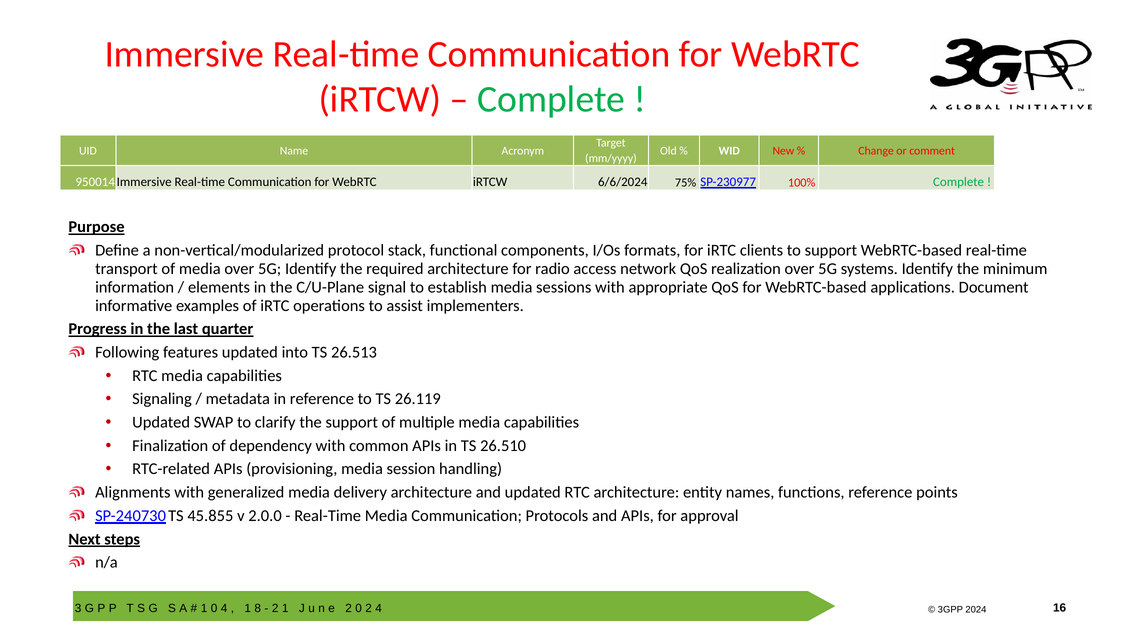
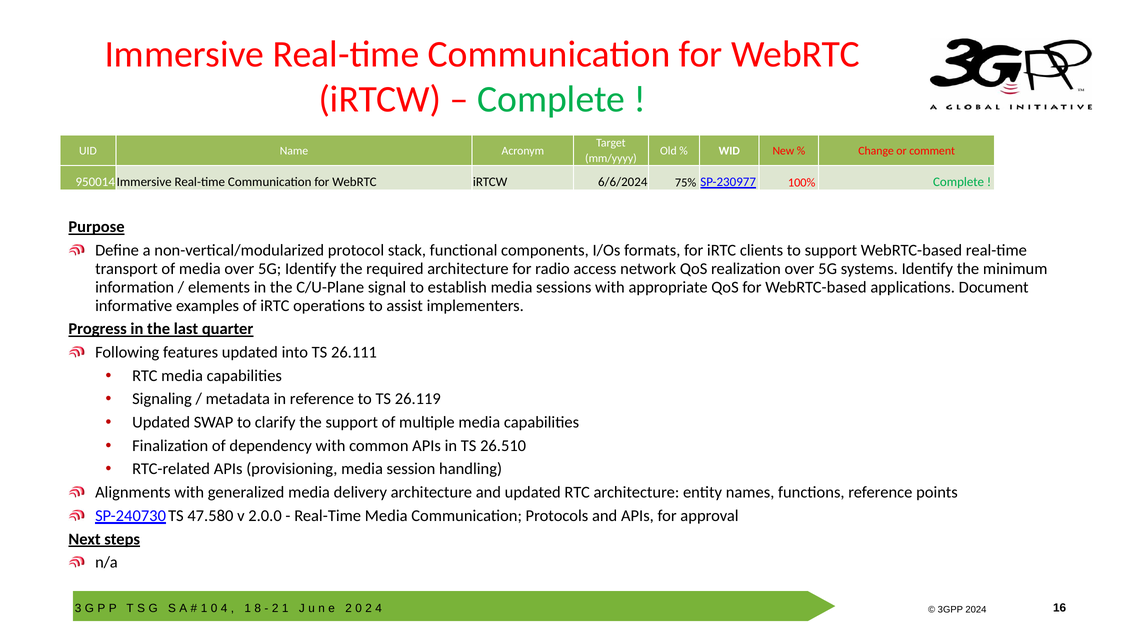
26.513: 26.513 -> 26.111
45.855: 45.855 -> 47.580
